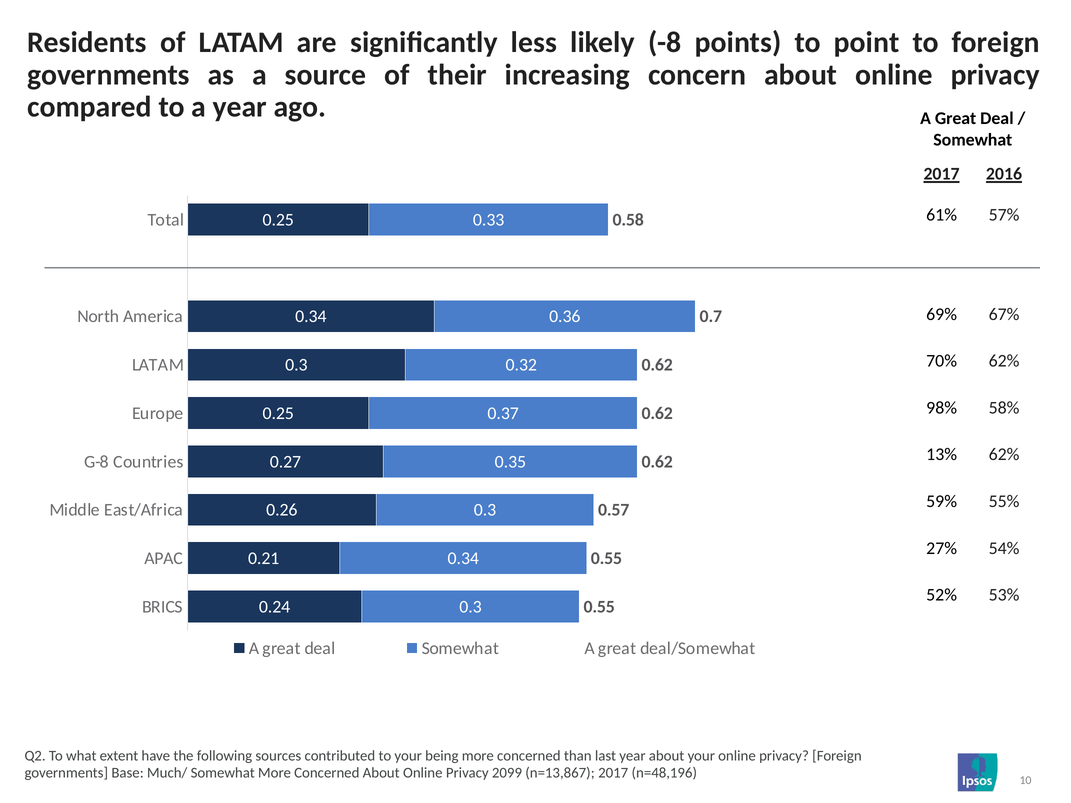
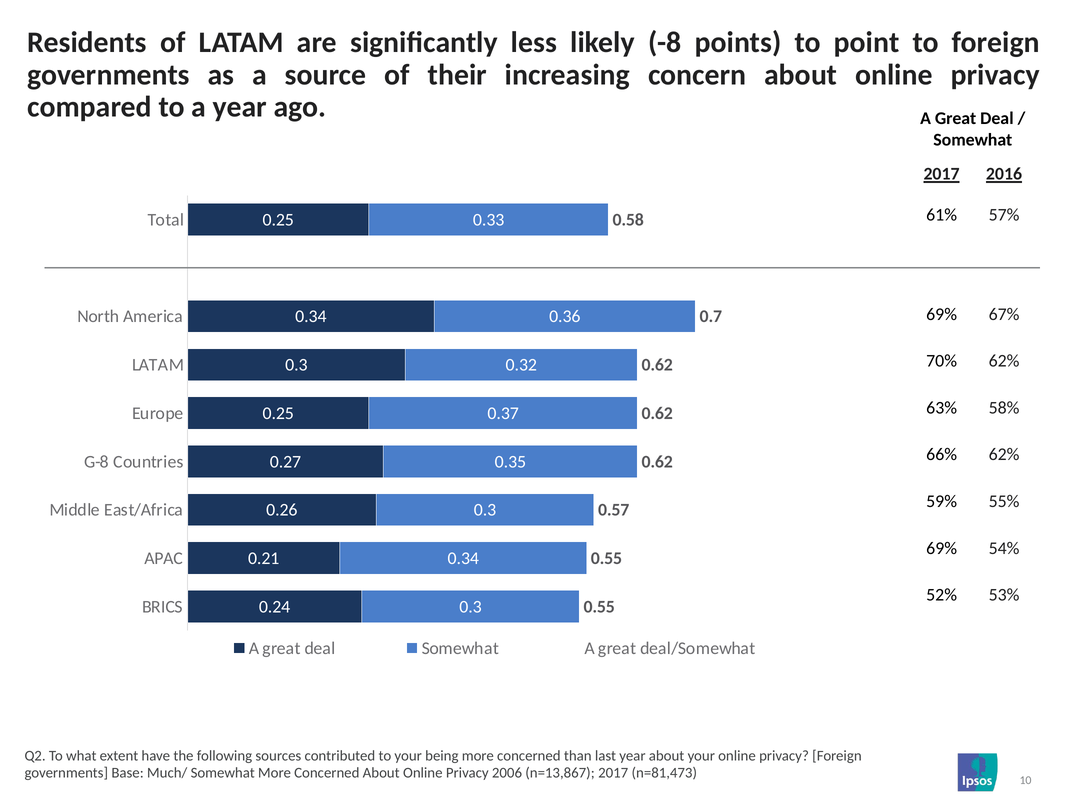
98%: 98% -> 63%
13%: 13% -> 66%
27% at (942, 548): 27% -> 69%
2099: 2099 -> 2006
n=48,196: n=48,196 -> n=81,473
